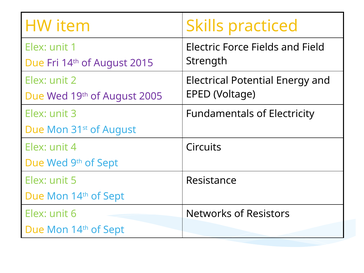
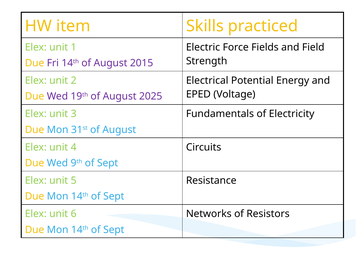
2005: 2005 -> 2025
